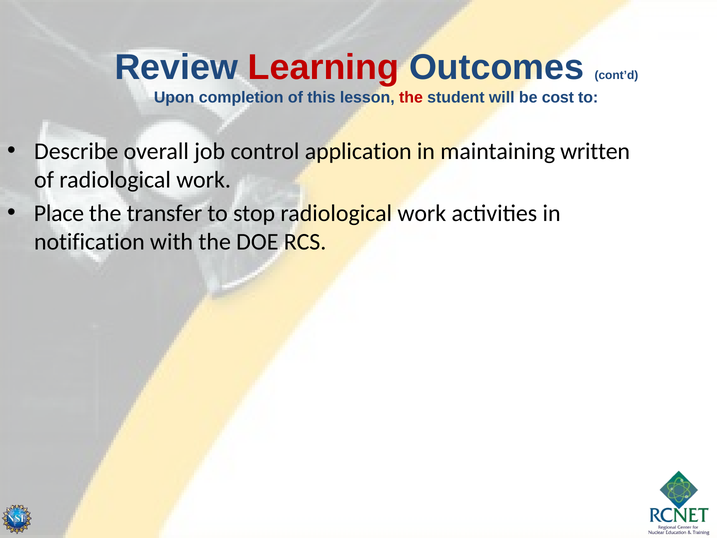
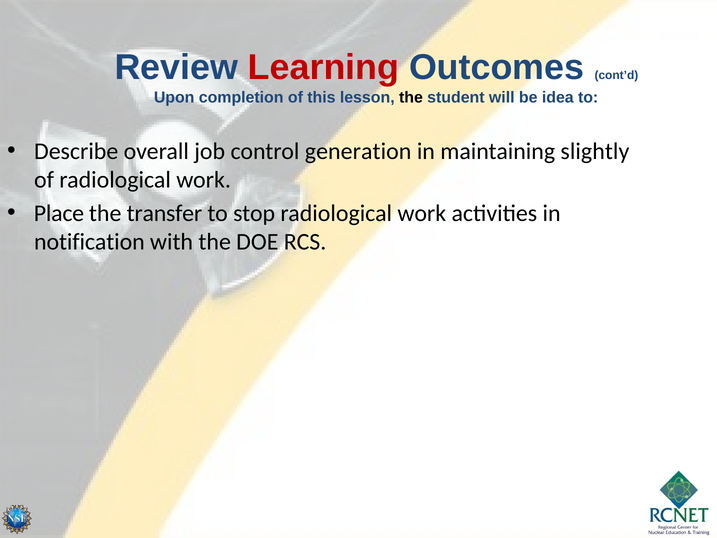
the at (411, 97) colour: red -> black
cost: cost -> idea
application: application -> generation
written: written -> slightly
